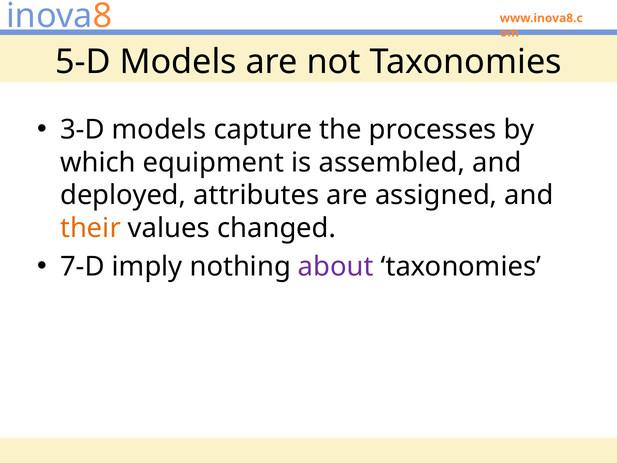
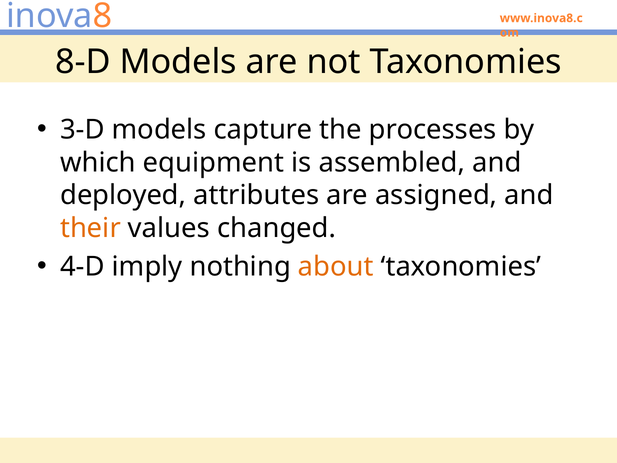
5-D: 5-D -> 8-D
7-D: 7-D -> 4-D
about colour: purple -> orange
